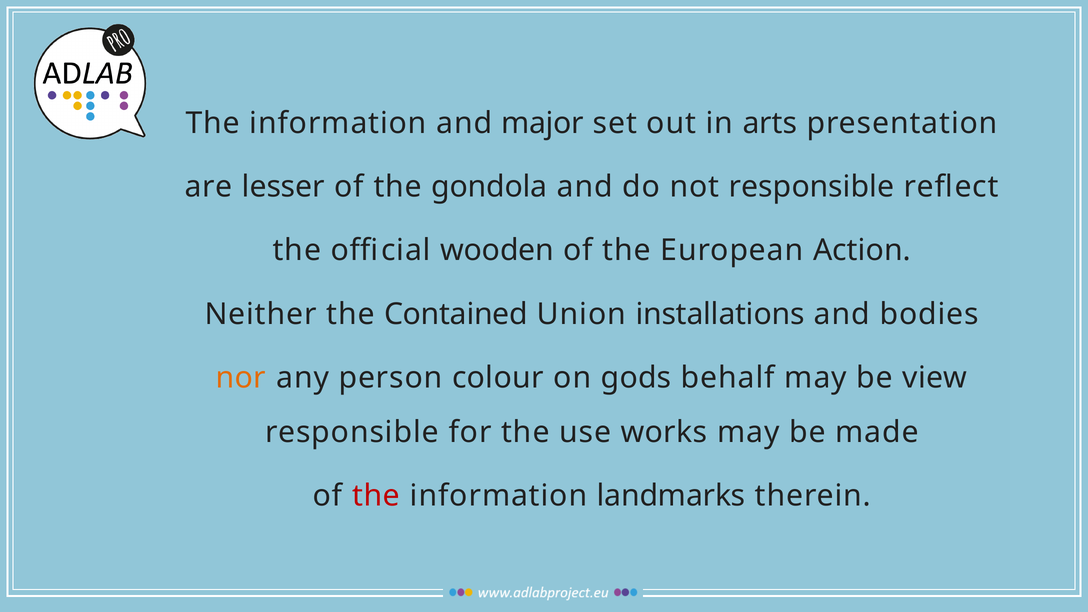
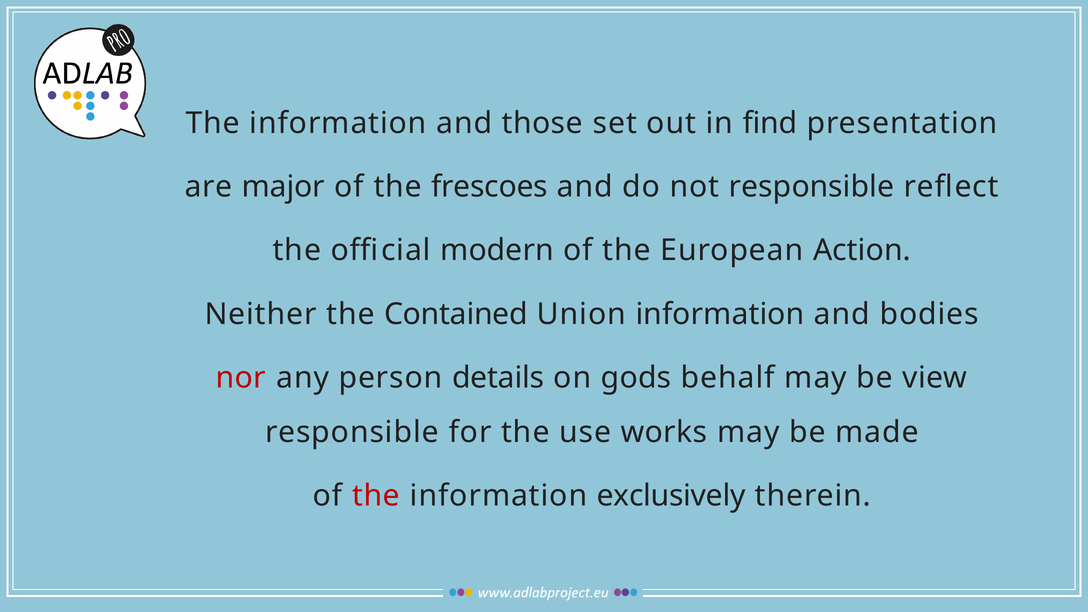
major: major -> those
arts: arts -> find
lesser: lesser -> major
gondola: gondola -> frescoes
wooden: wooden -> modern
Union installations: installations -> information
nor colour: orange -> red
colour: colour -> details
landmarks: landmarks -> exclusively
